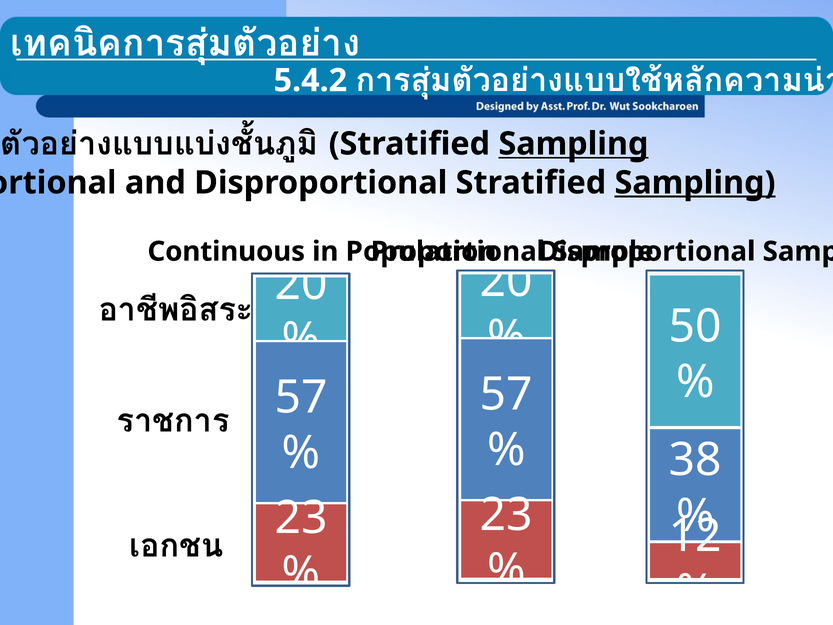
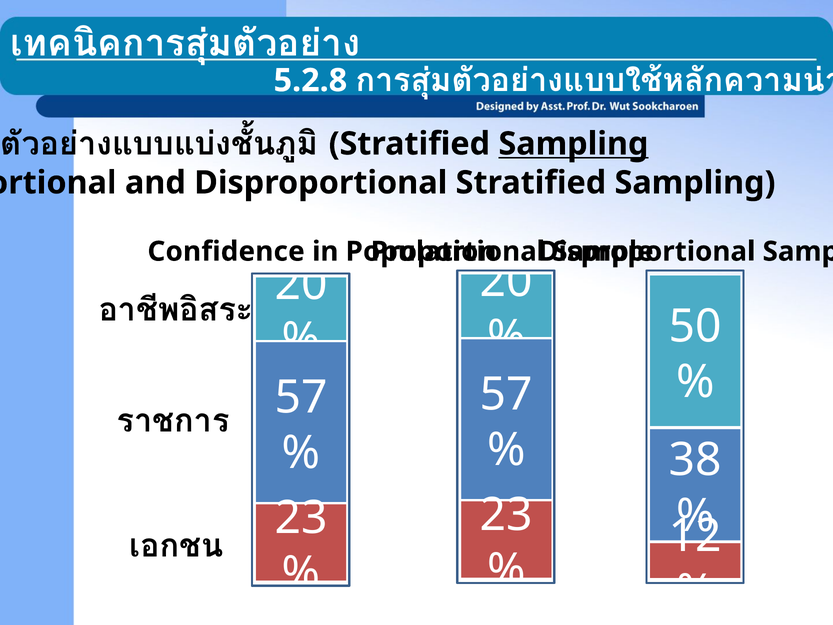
5.4.2: 5.4.2 -> 5.2.8
Sampling at (695, 183) underline: present -> none
Continuous: Continuous -> Confidence
